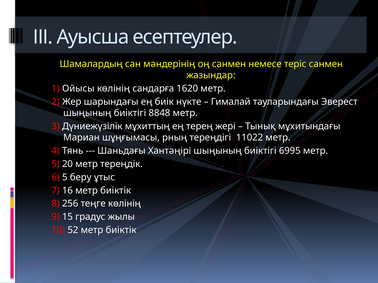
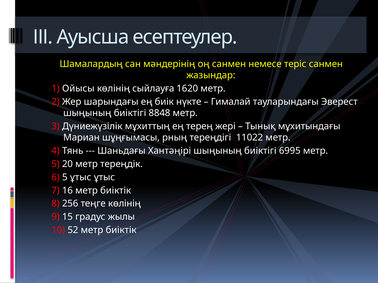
сандарға: сандарға -> сыйлауға
5 беру: беру -> ұтыс
